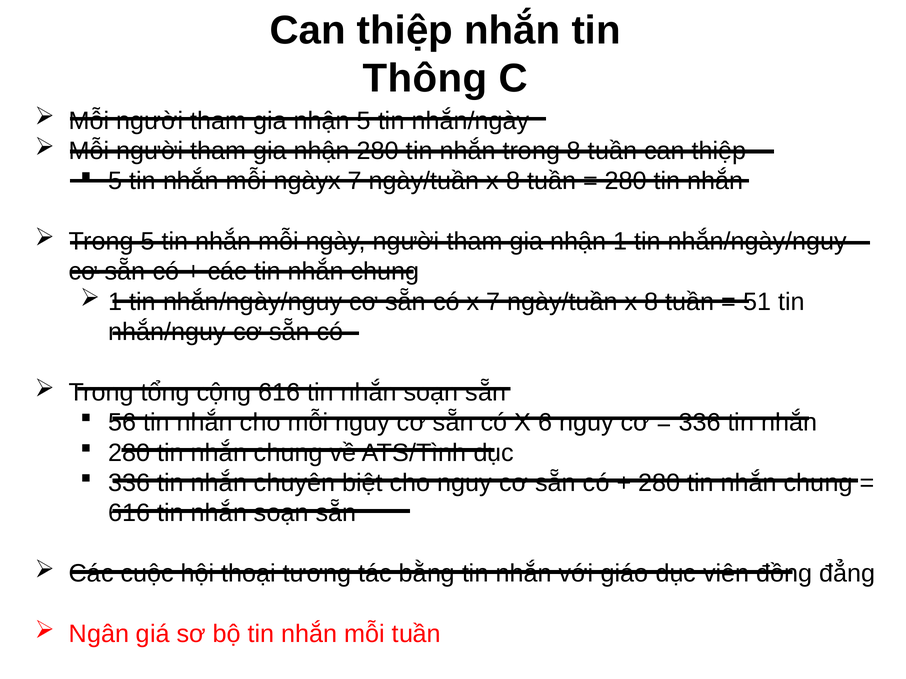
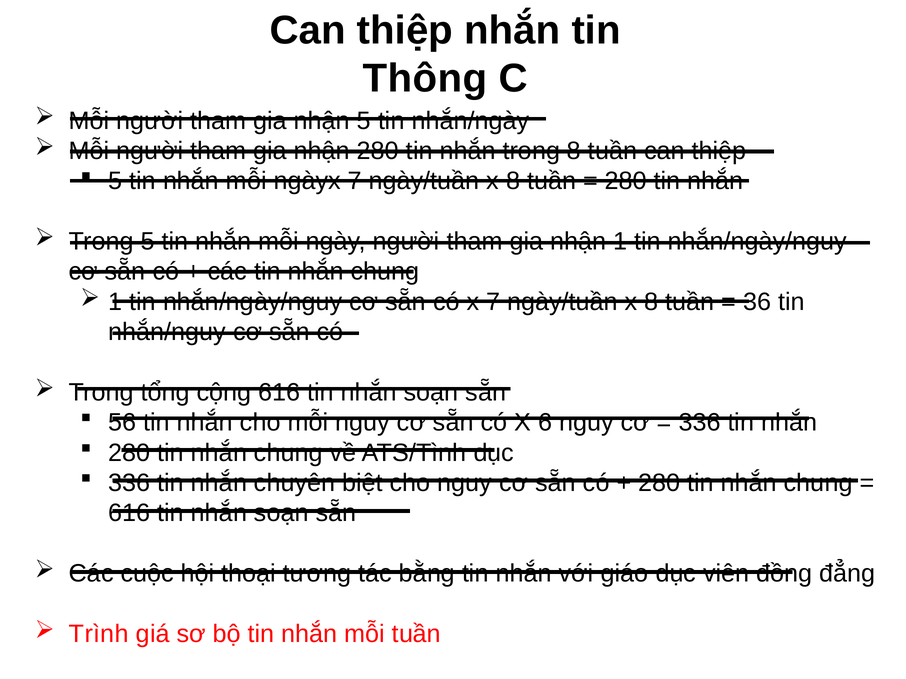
51: 51 -> 36
Ngân: Ngân -> Trình
